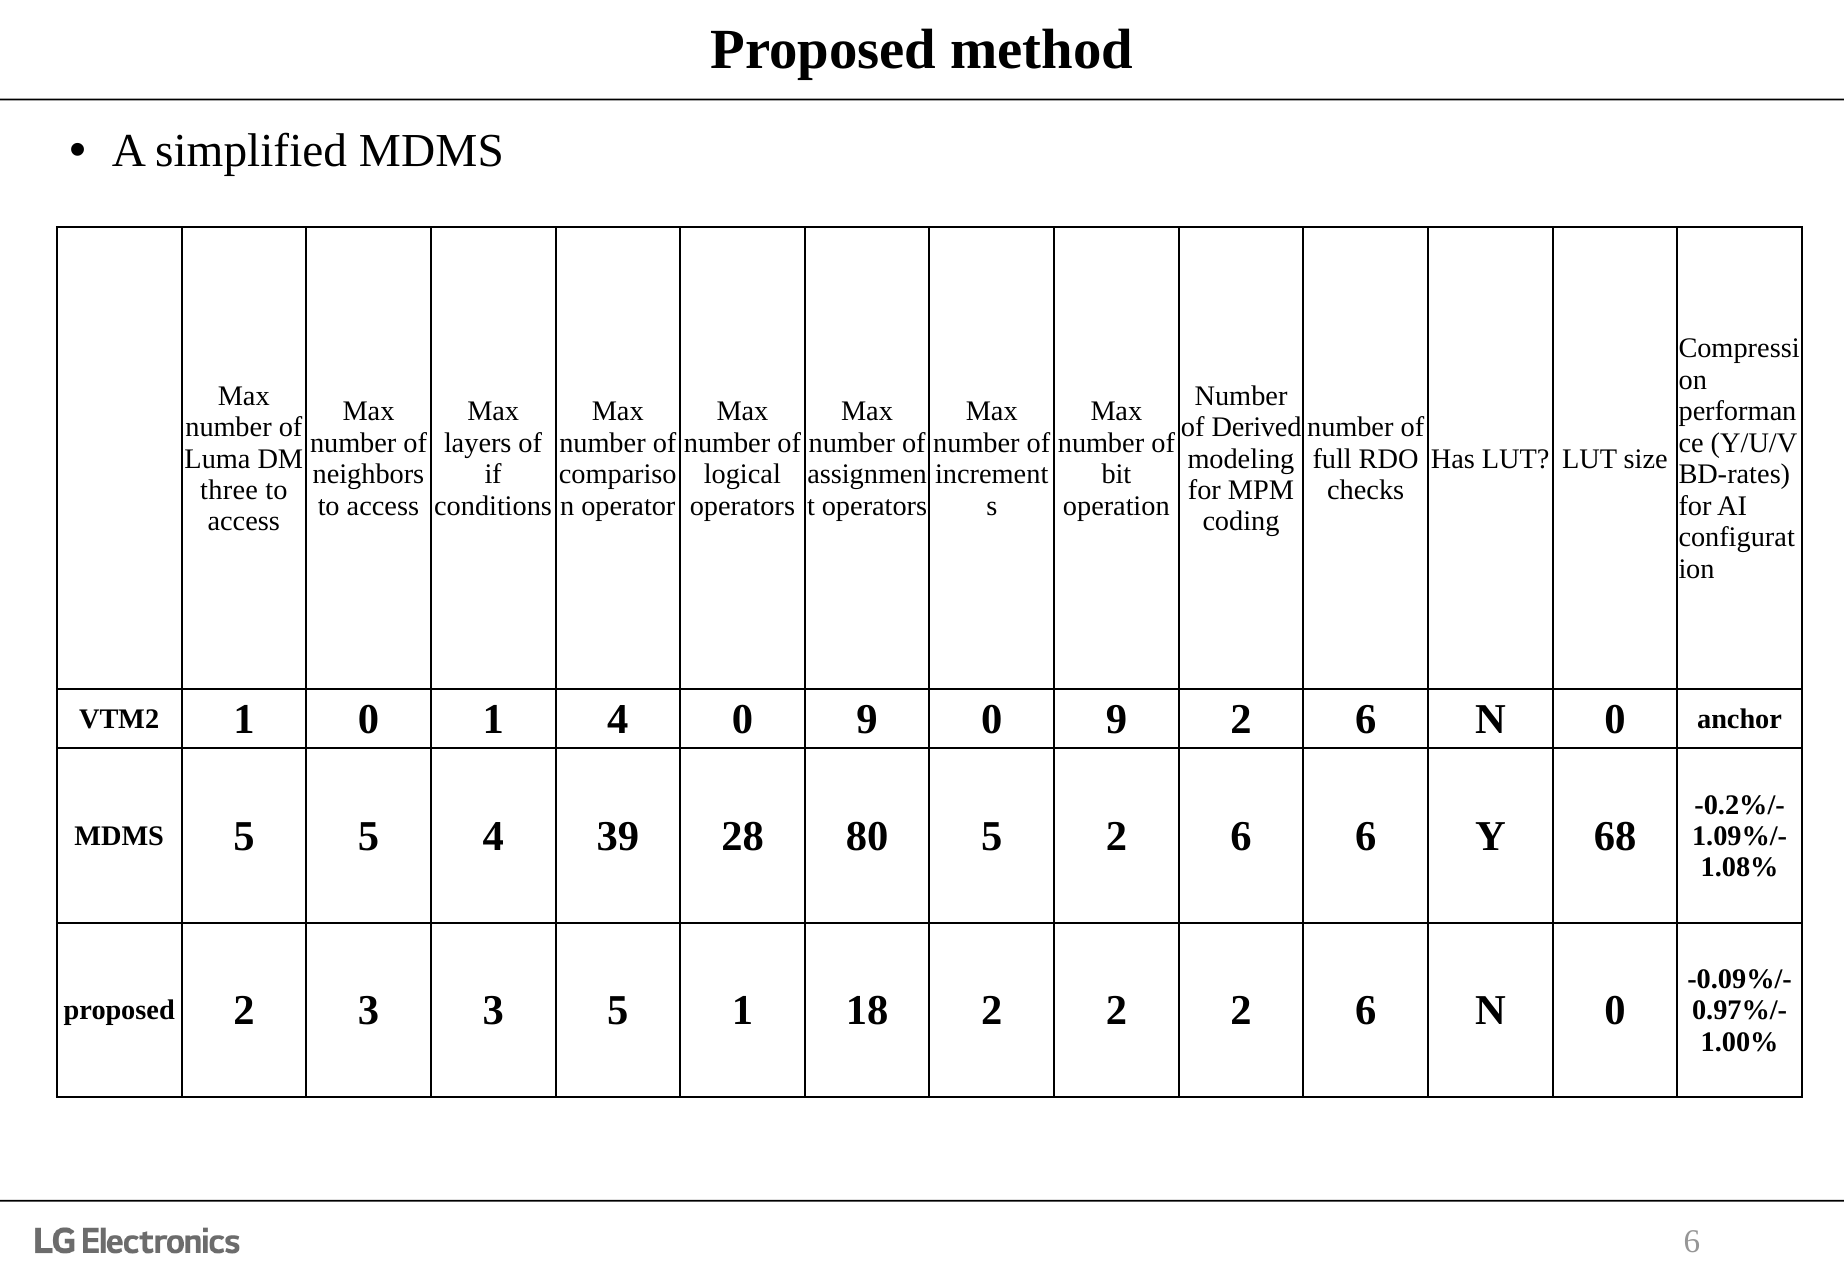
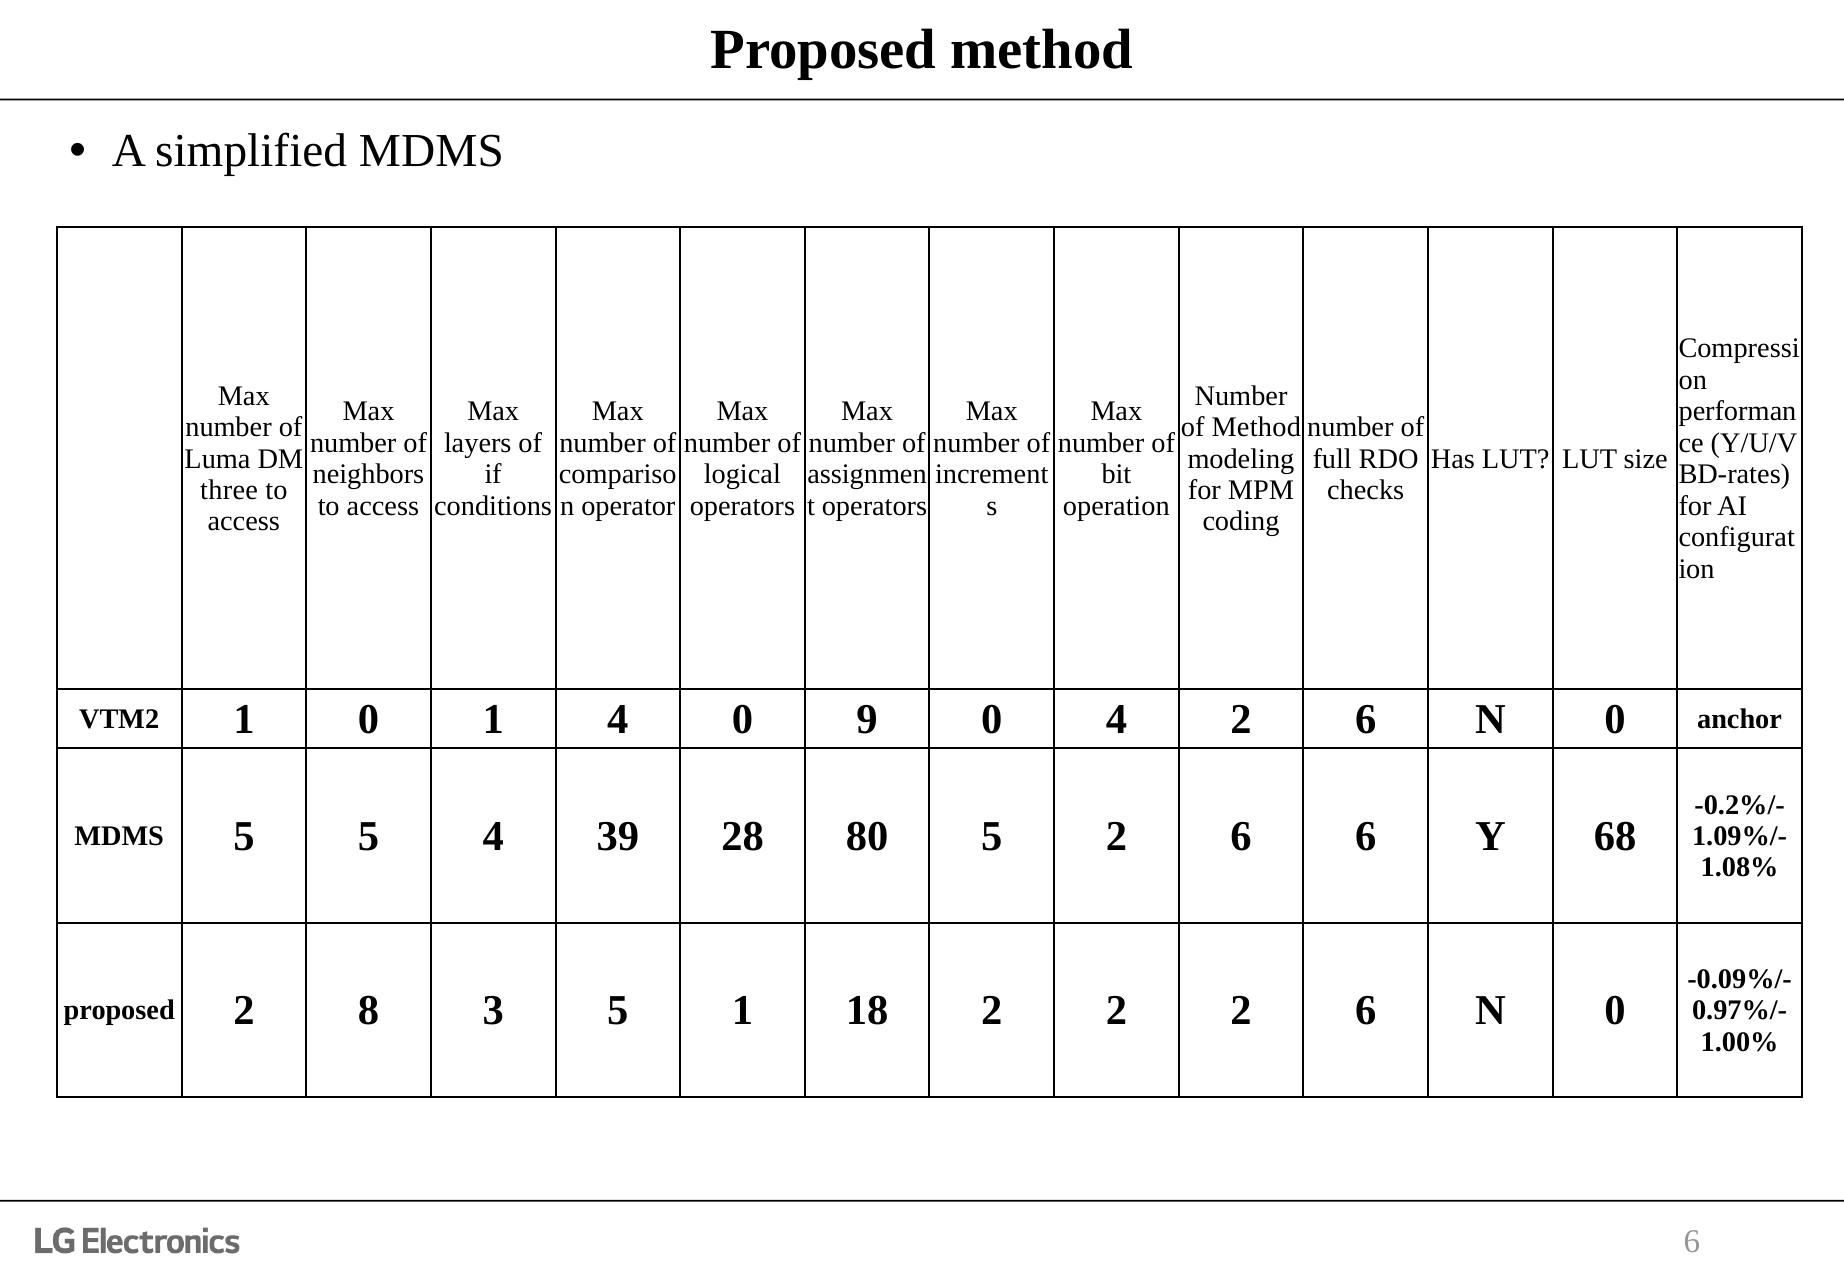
of Derived: Derived -> Method
9 0 9: 9 -> 4
2 3: 3 -> 8
